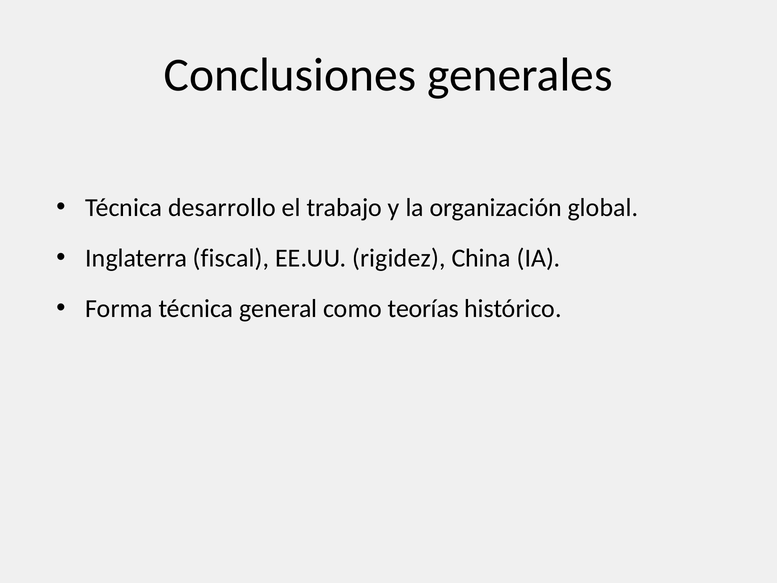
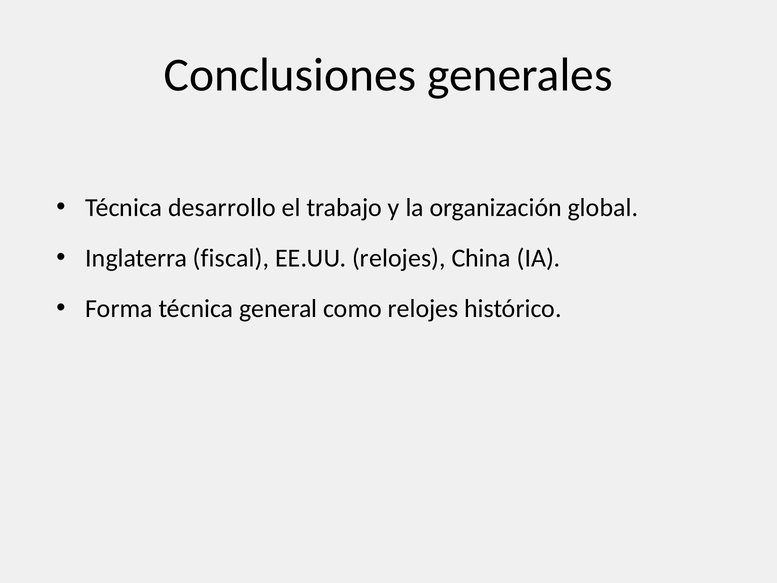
EE.UU rigidez: rigidez -> relojes
como teorías: teorías -> relojes
